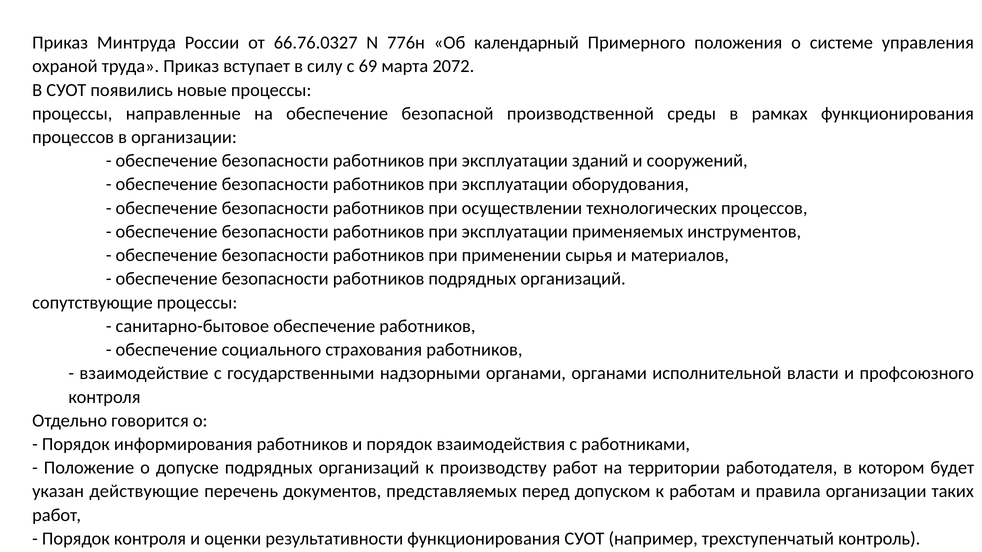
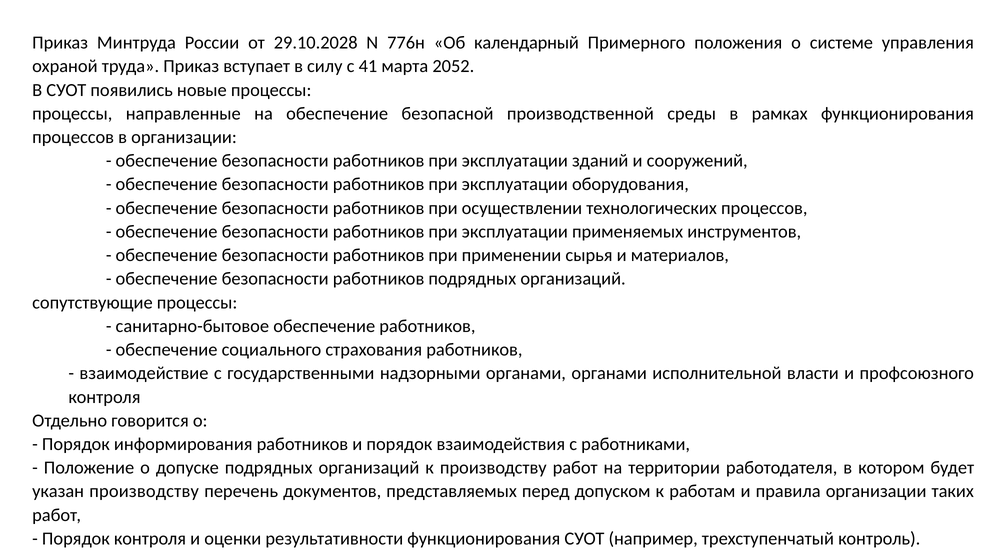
66.76.0327: 66.76.0327 -> 29.10.2028
69: 69 -> 41
2072: 2072 -> 2052
указан действующие: действующие -> производству
